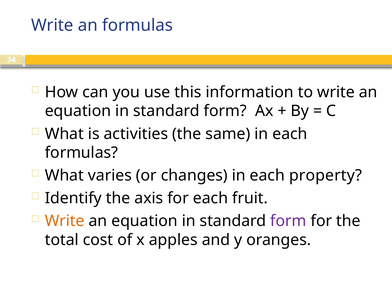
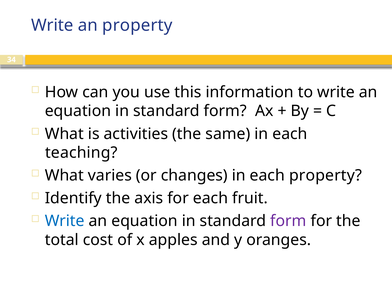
an formulas: formulas -> property
formulas at (81, 153): formulas -> teaching
Write at (65, 221) colour: orange -> blue
